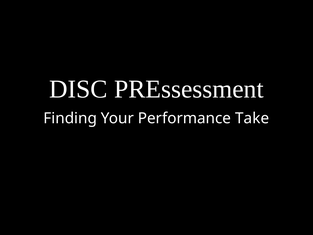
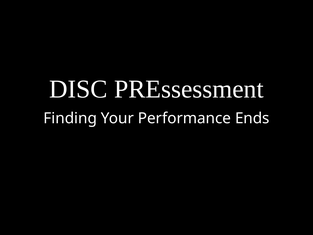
Take: Take -> Ends
